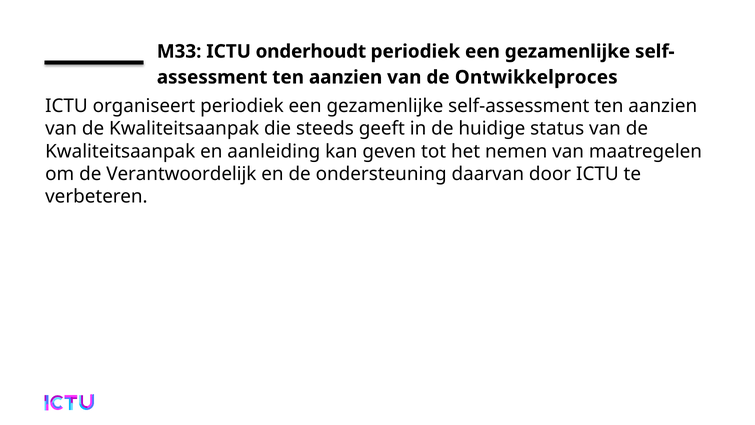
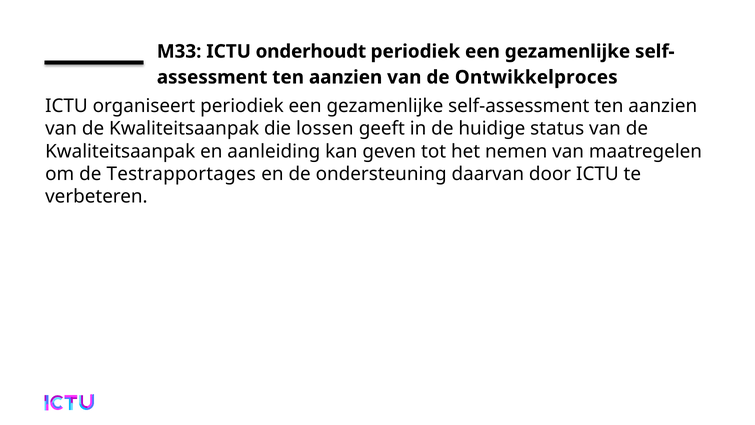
steeds: steeds -> lossen
Verantwoordelijk: Verantwoordelijk -> Testrapportages
